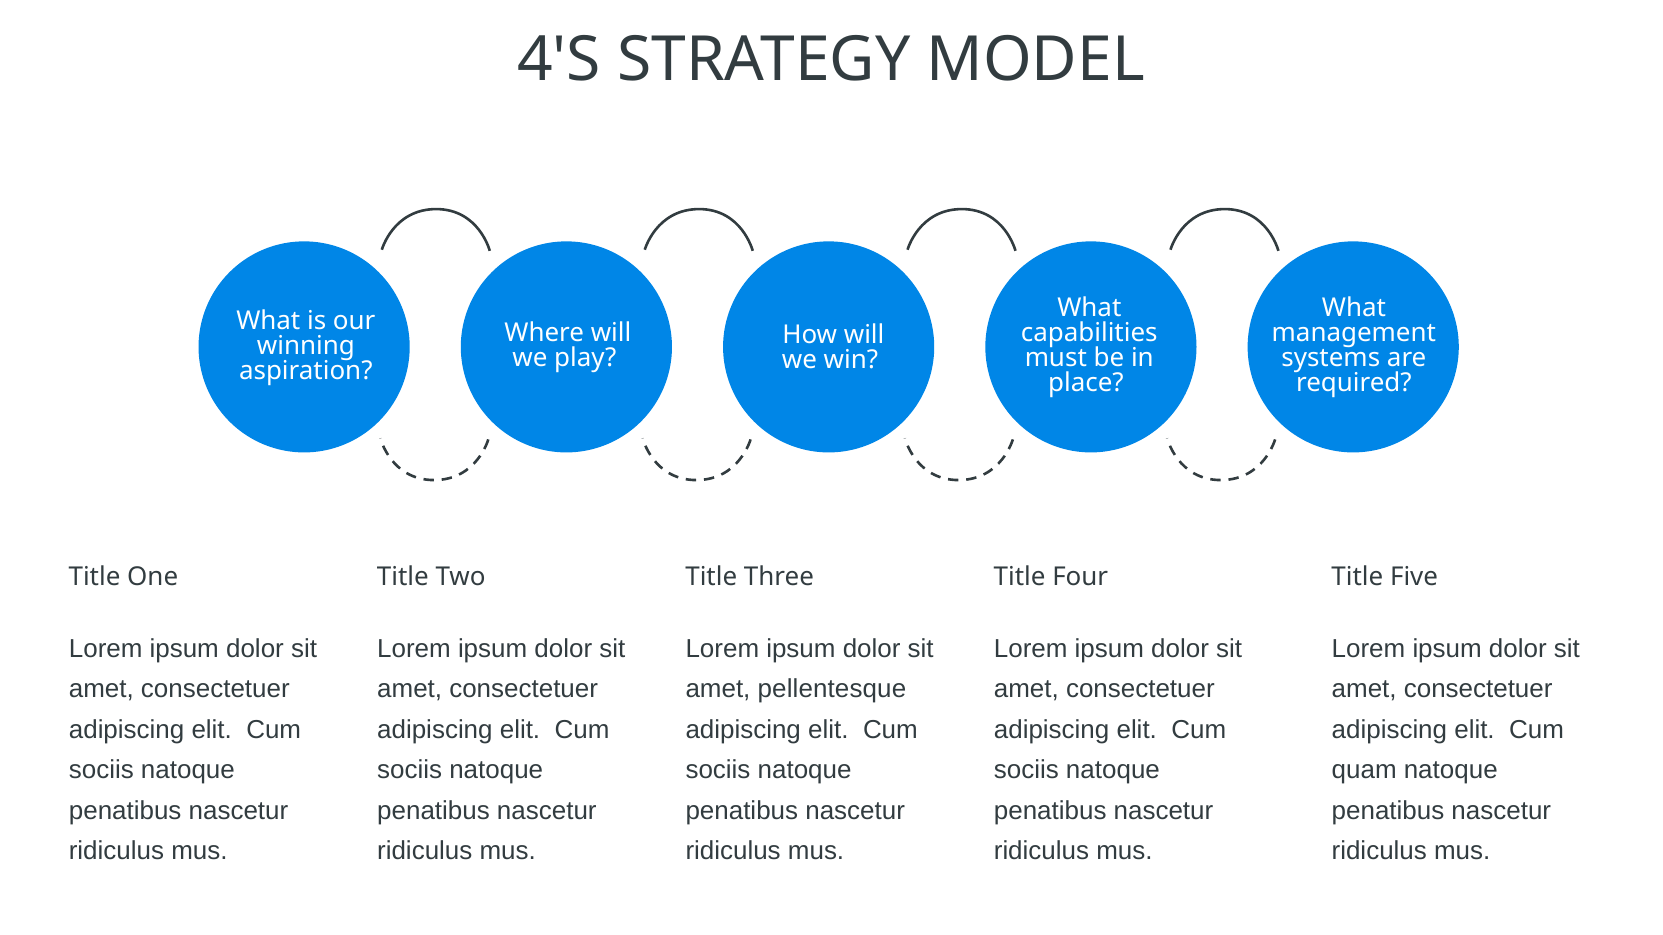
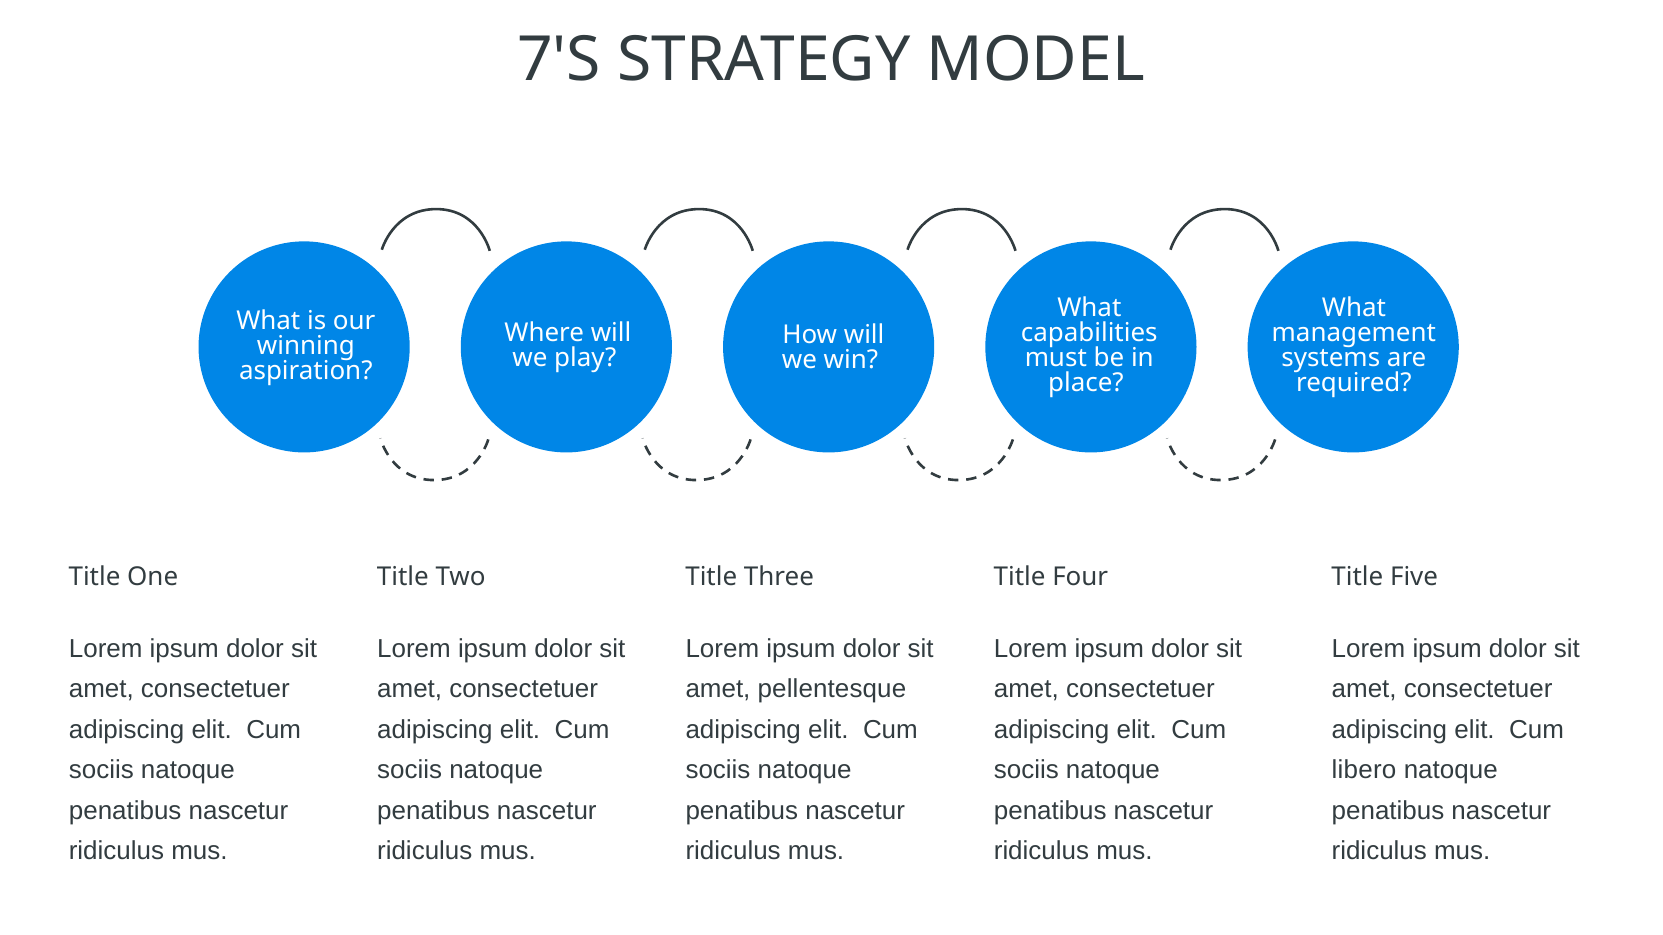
4'S: 4'S -> 7'S
quam: quam -> libero
